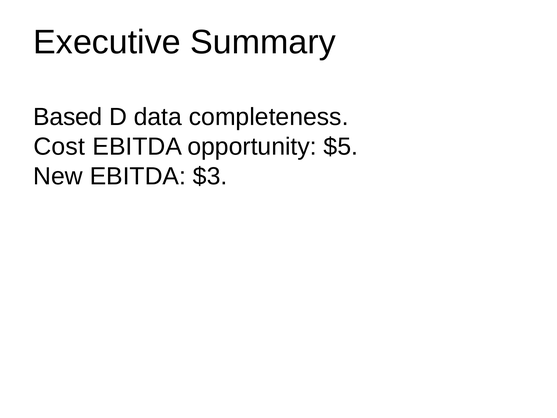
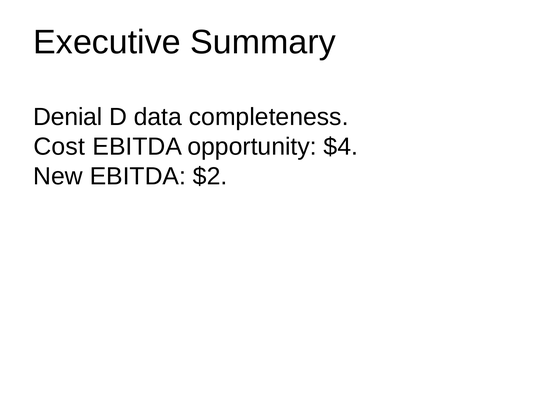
Based: Based -> Denial
$5: $5 -> $4
$3: $3 -> $2
